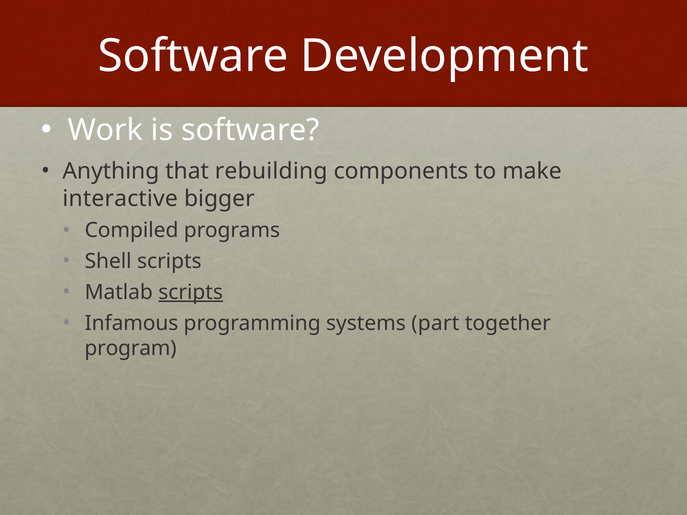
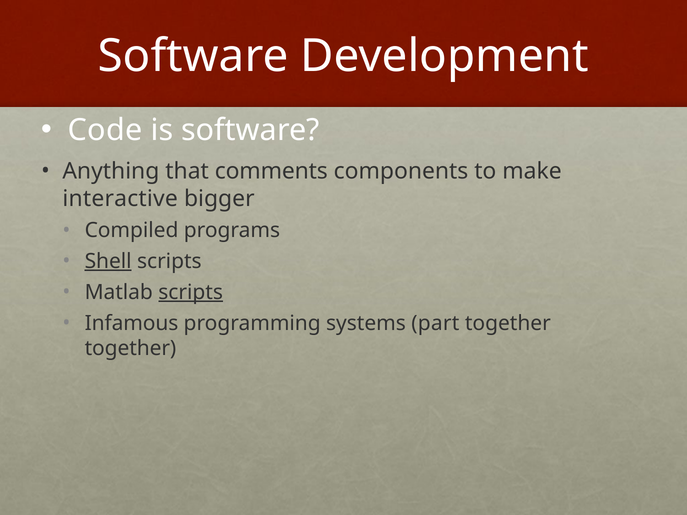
Work: Work -> Code
rebuilding: rebuilding -> comments
Shell underline: none -> present
program at (131, 348): program -> together
